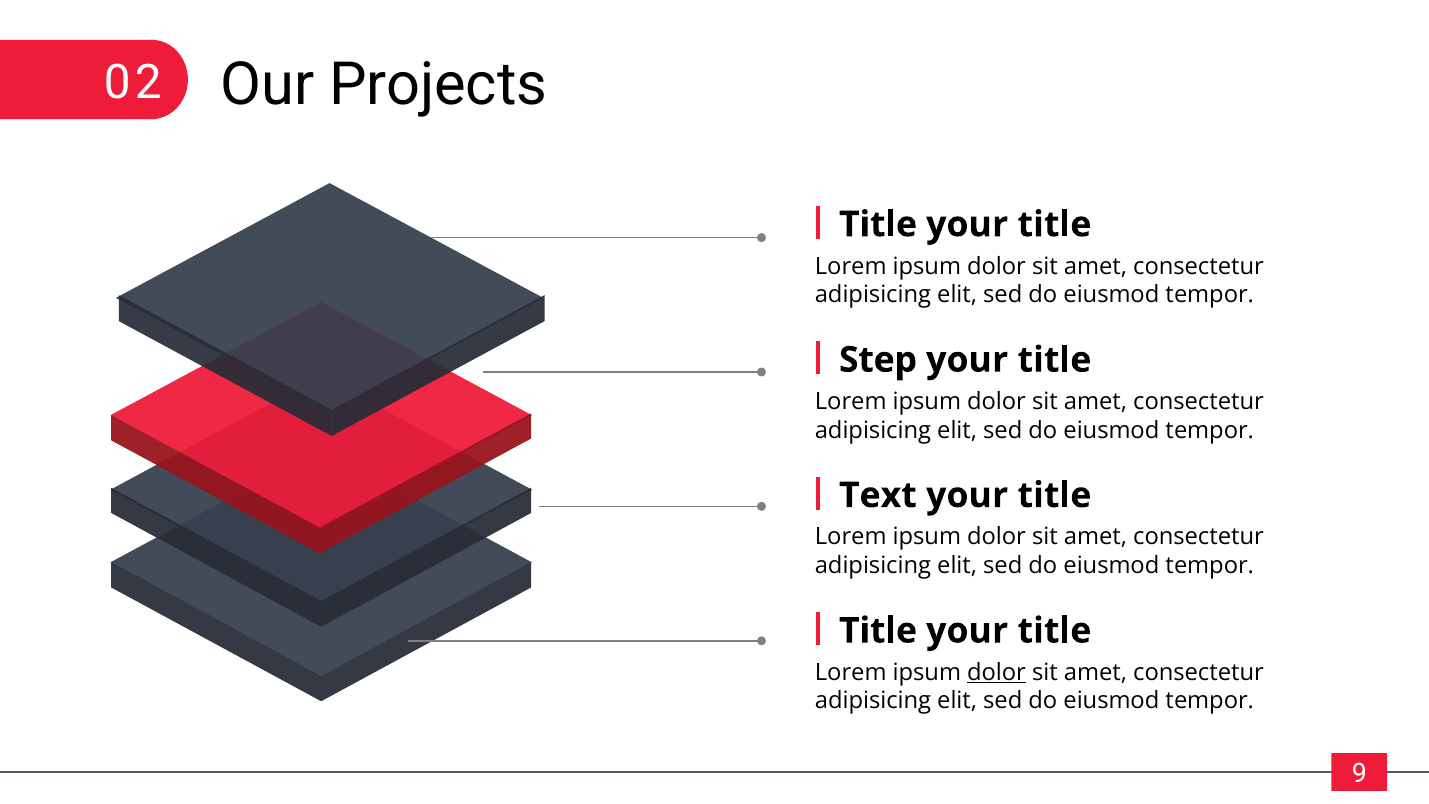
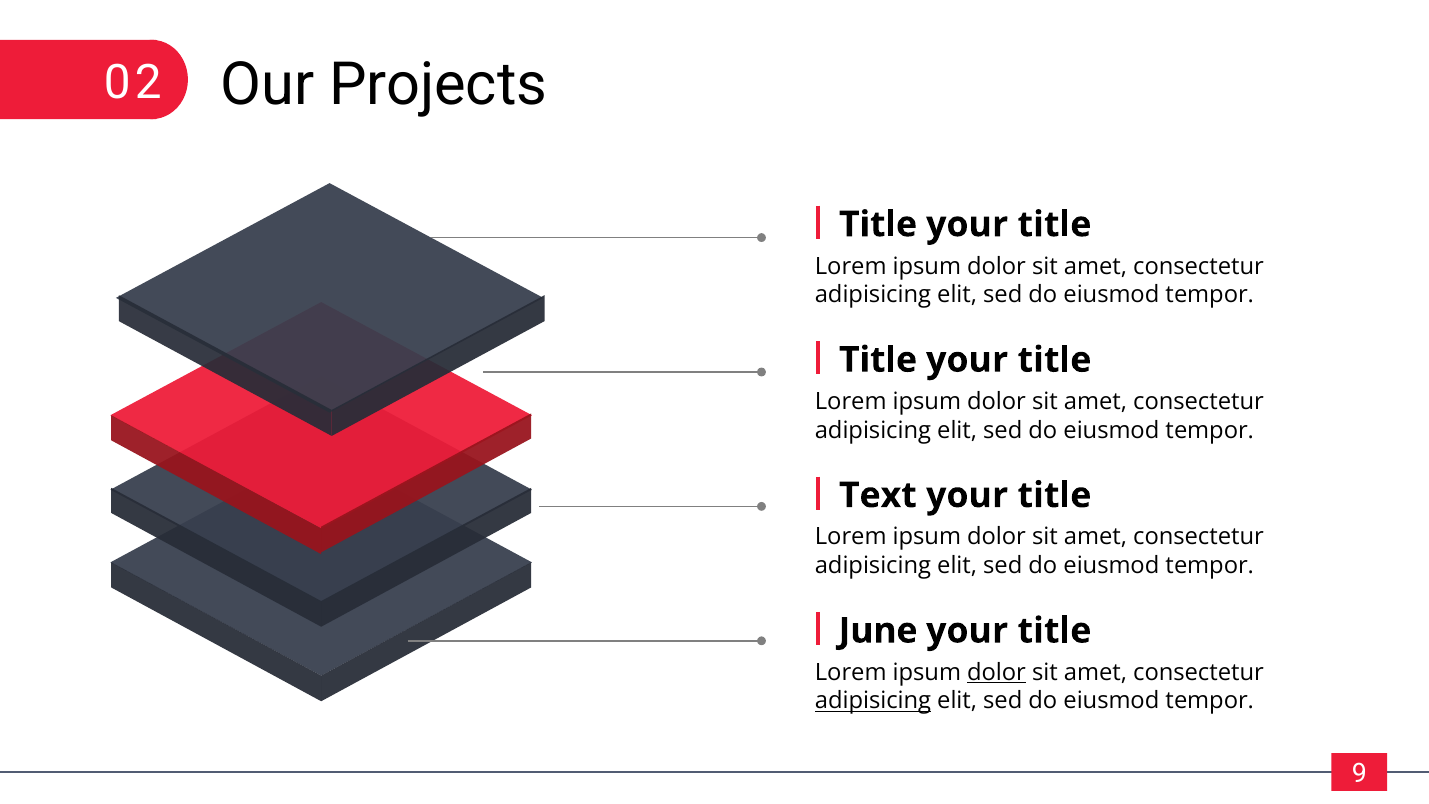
Step at (878, 360): Step -> Title
Title at (878, 631): Title -> June
adipisicing at (873, 701) underline: none -> present
